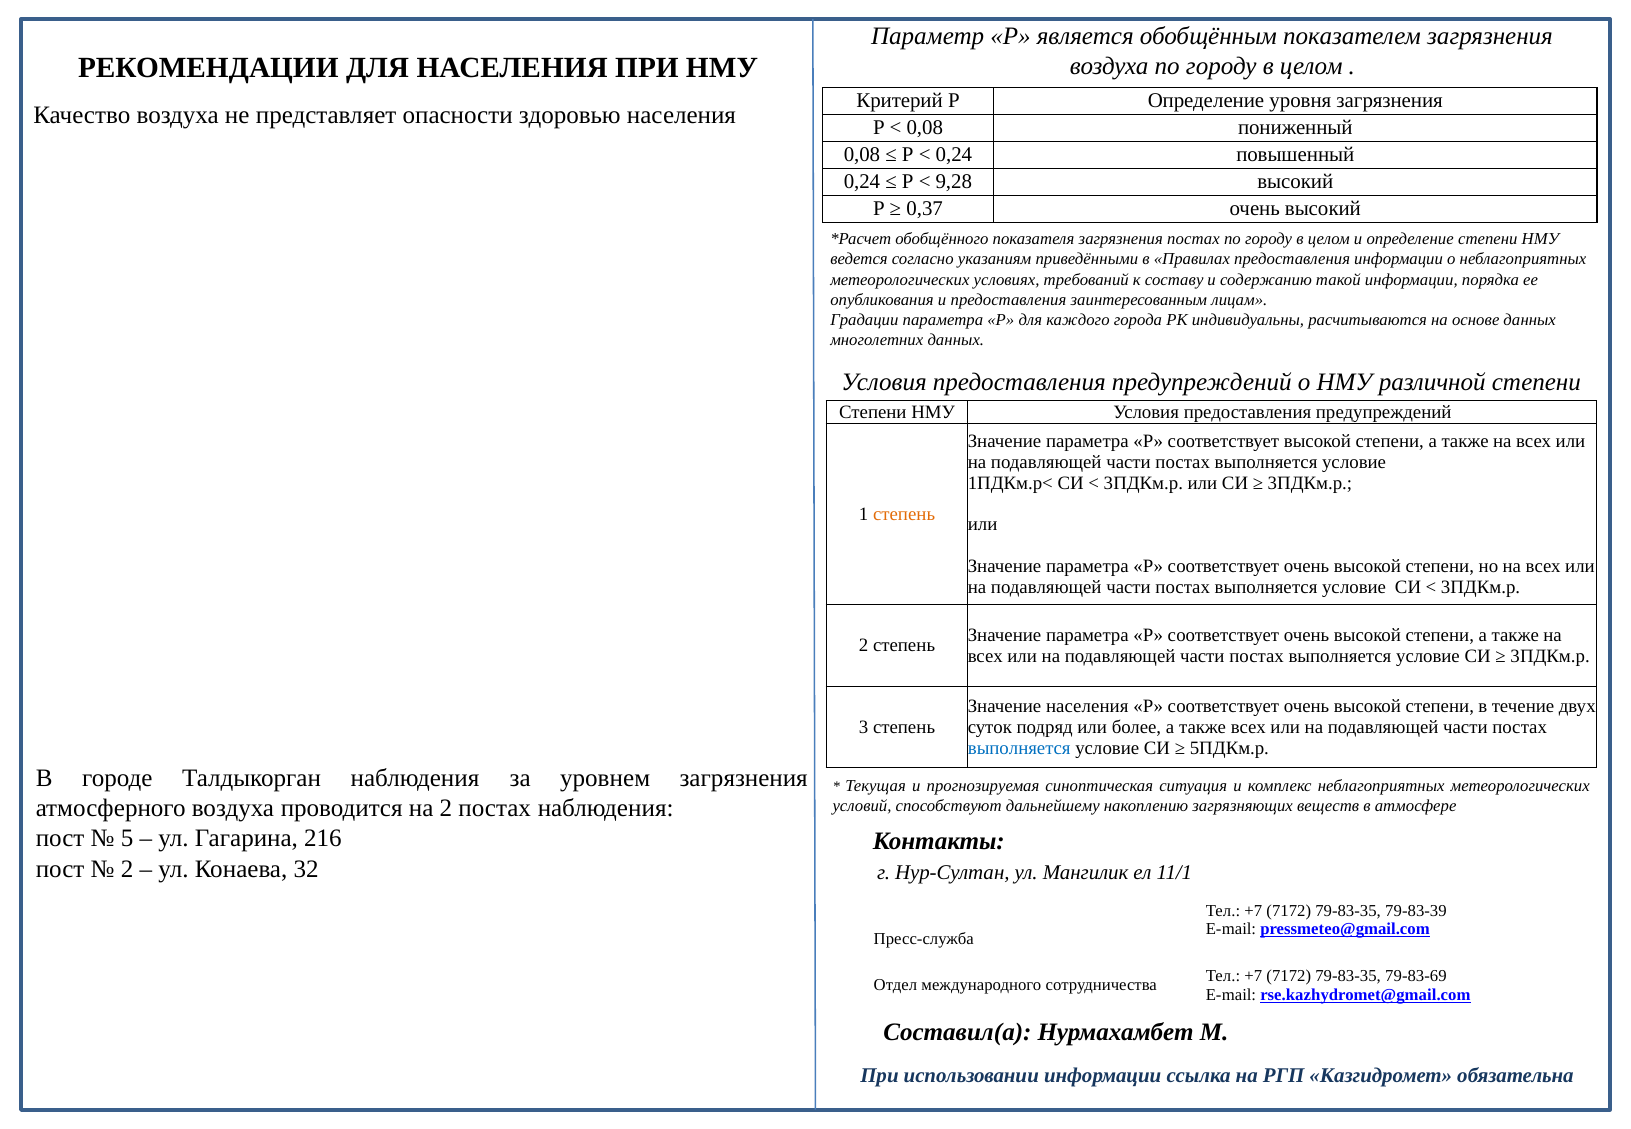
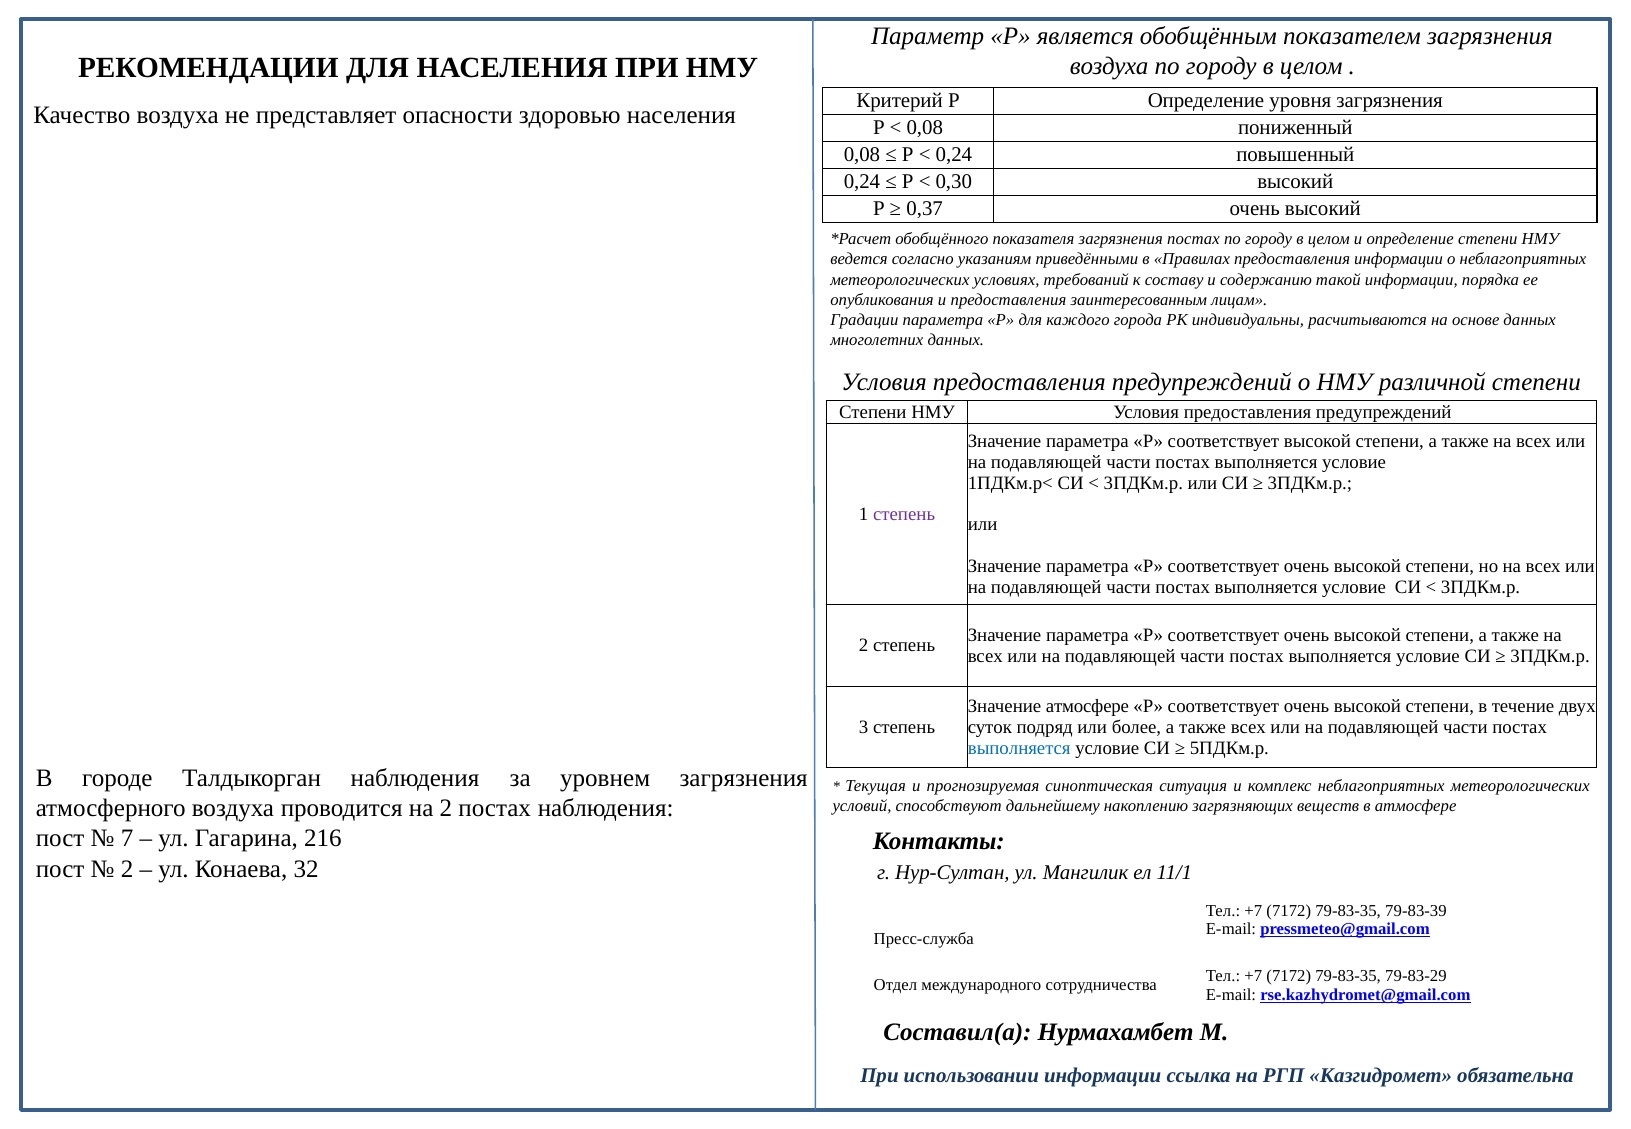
9,28: 9,28 -> 0,30
степень at (904, 514) colour: orange -> purple
Значение населения: населения -> атмосфере
5: 5 -> 7
79-83-69: 79-83-69 -> 79-83-29
